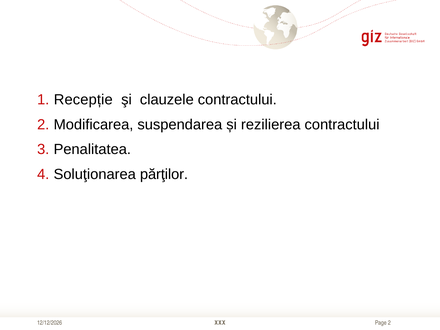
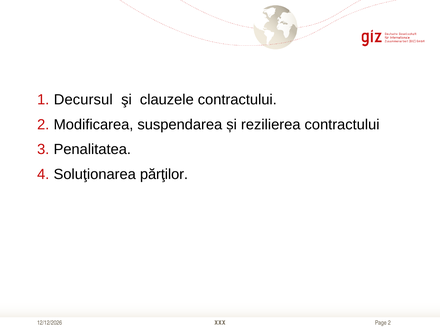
Recepție: Recepție -> Decursul
